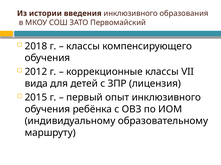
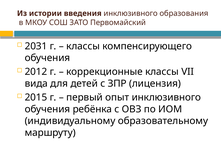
2018: 2018 -> 2031
